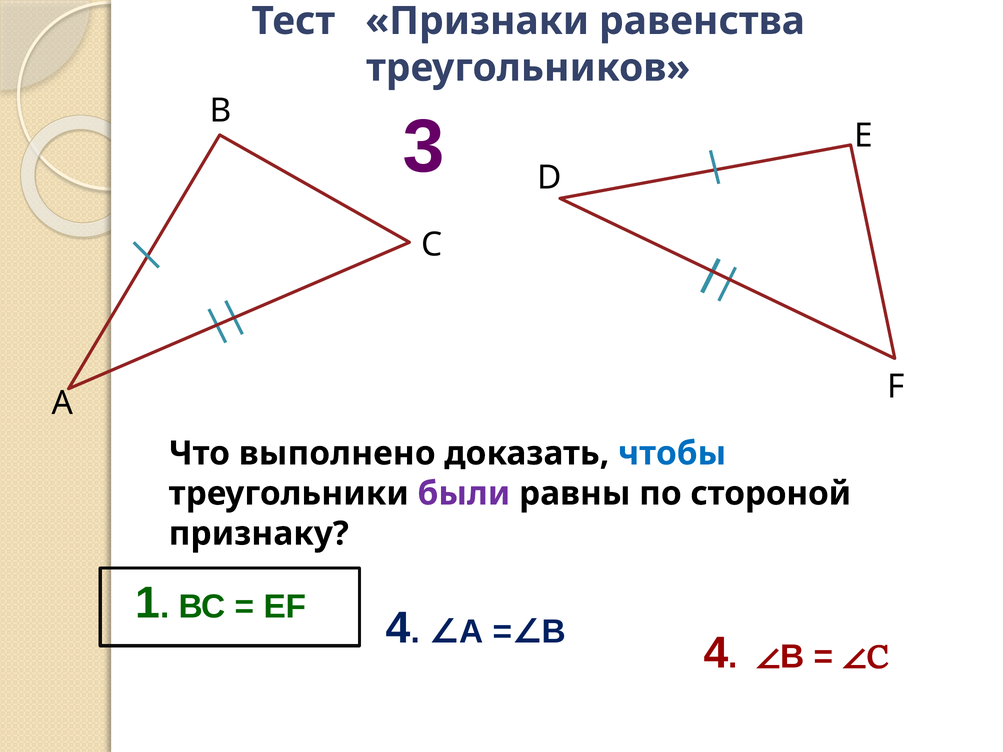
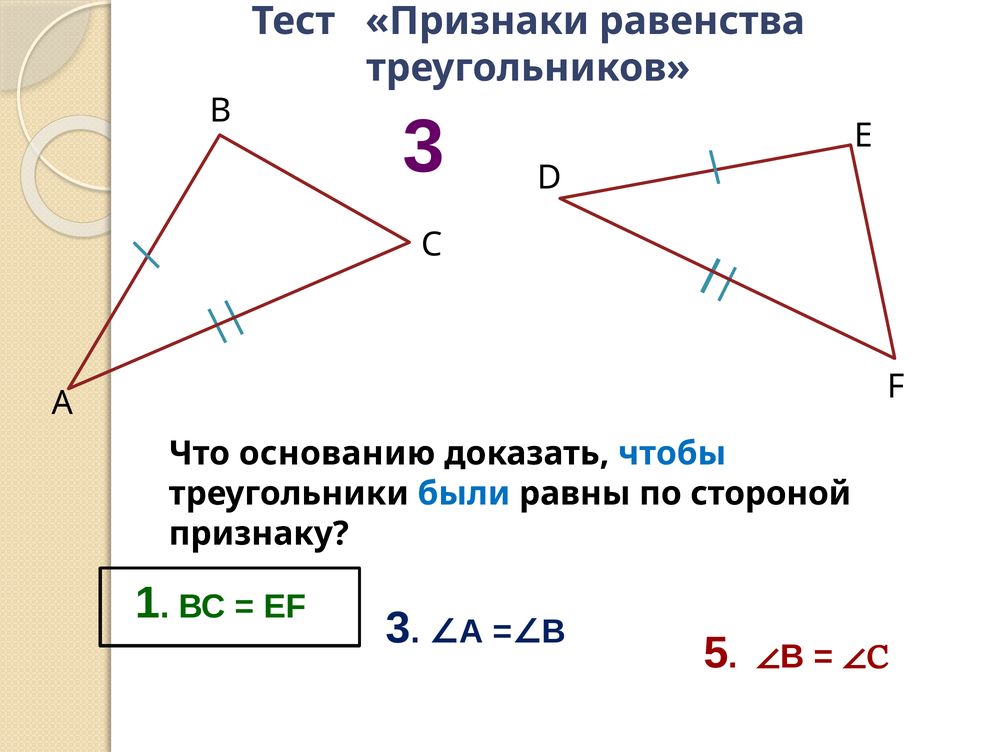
выполнено: выполнено -> основанию
были colour: purple -> blue
ЕF 4: 4 -> 3
4 at (716, 653): 4 -> 5
